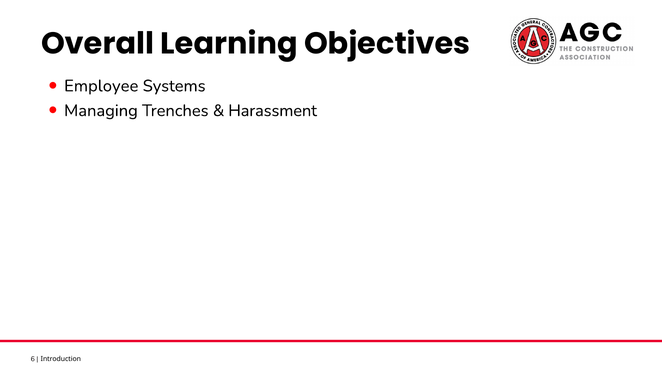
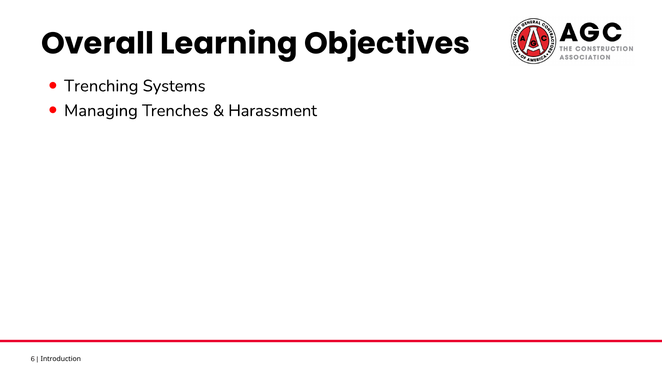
Employee: Employee -> Trenching
